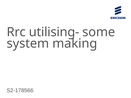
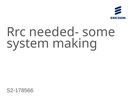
utilising-: utilising- -> needed-
